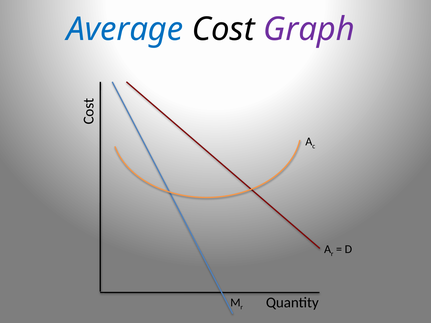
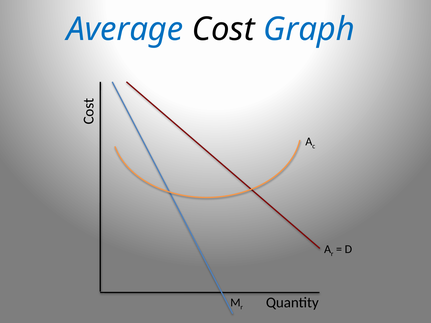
Graph colour: purple -> blue
